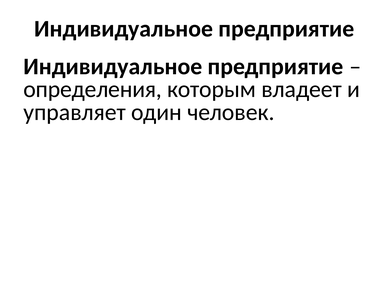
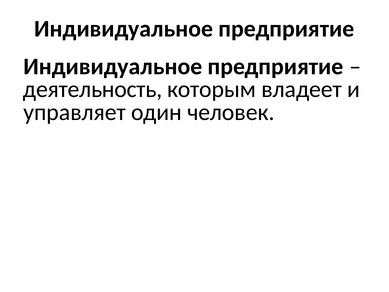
определения: определения -> деятельность
